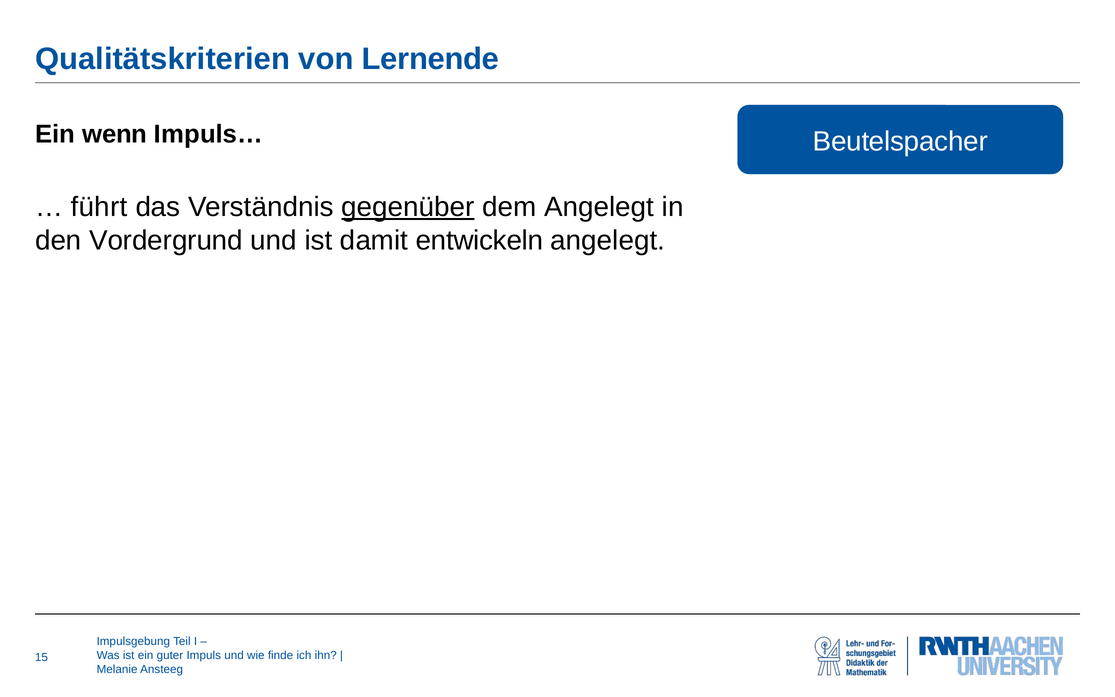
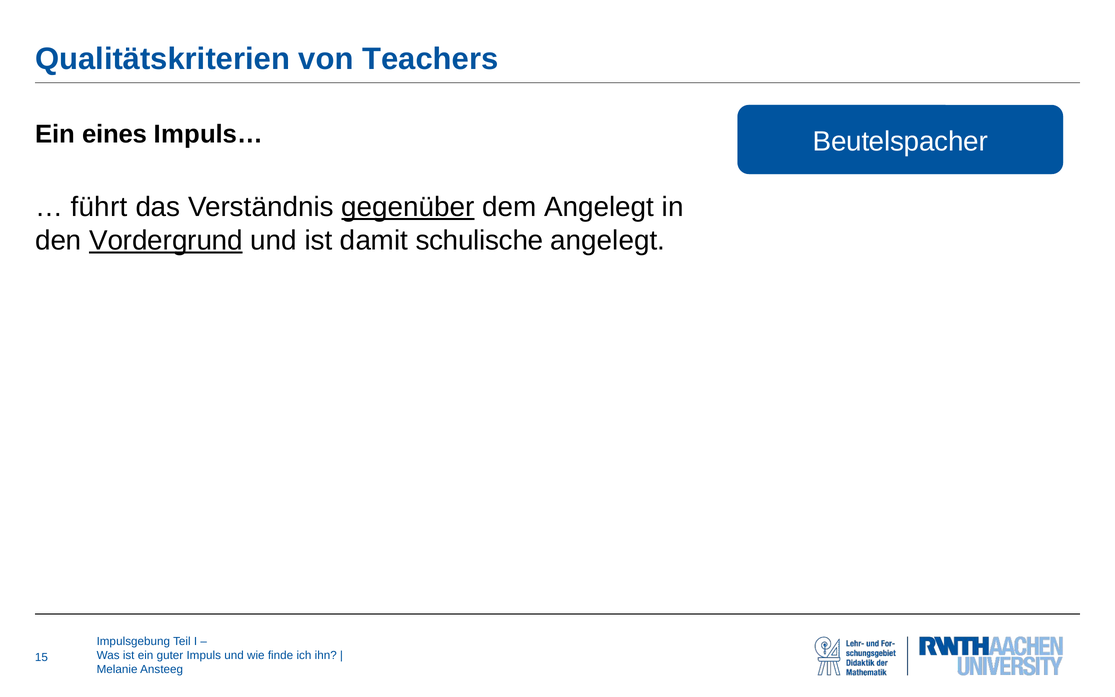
Lernende: Lernende -> Teachers
wenn: wenn -> eines
Vordergrund underline: none -> present
entwickeln: entwickeln -> schulische
